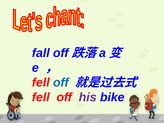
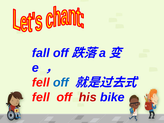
his colour: purple -> red
